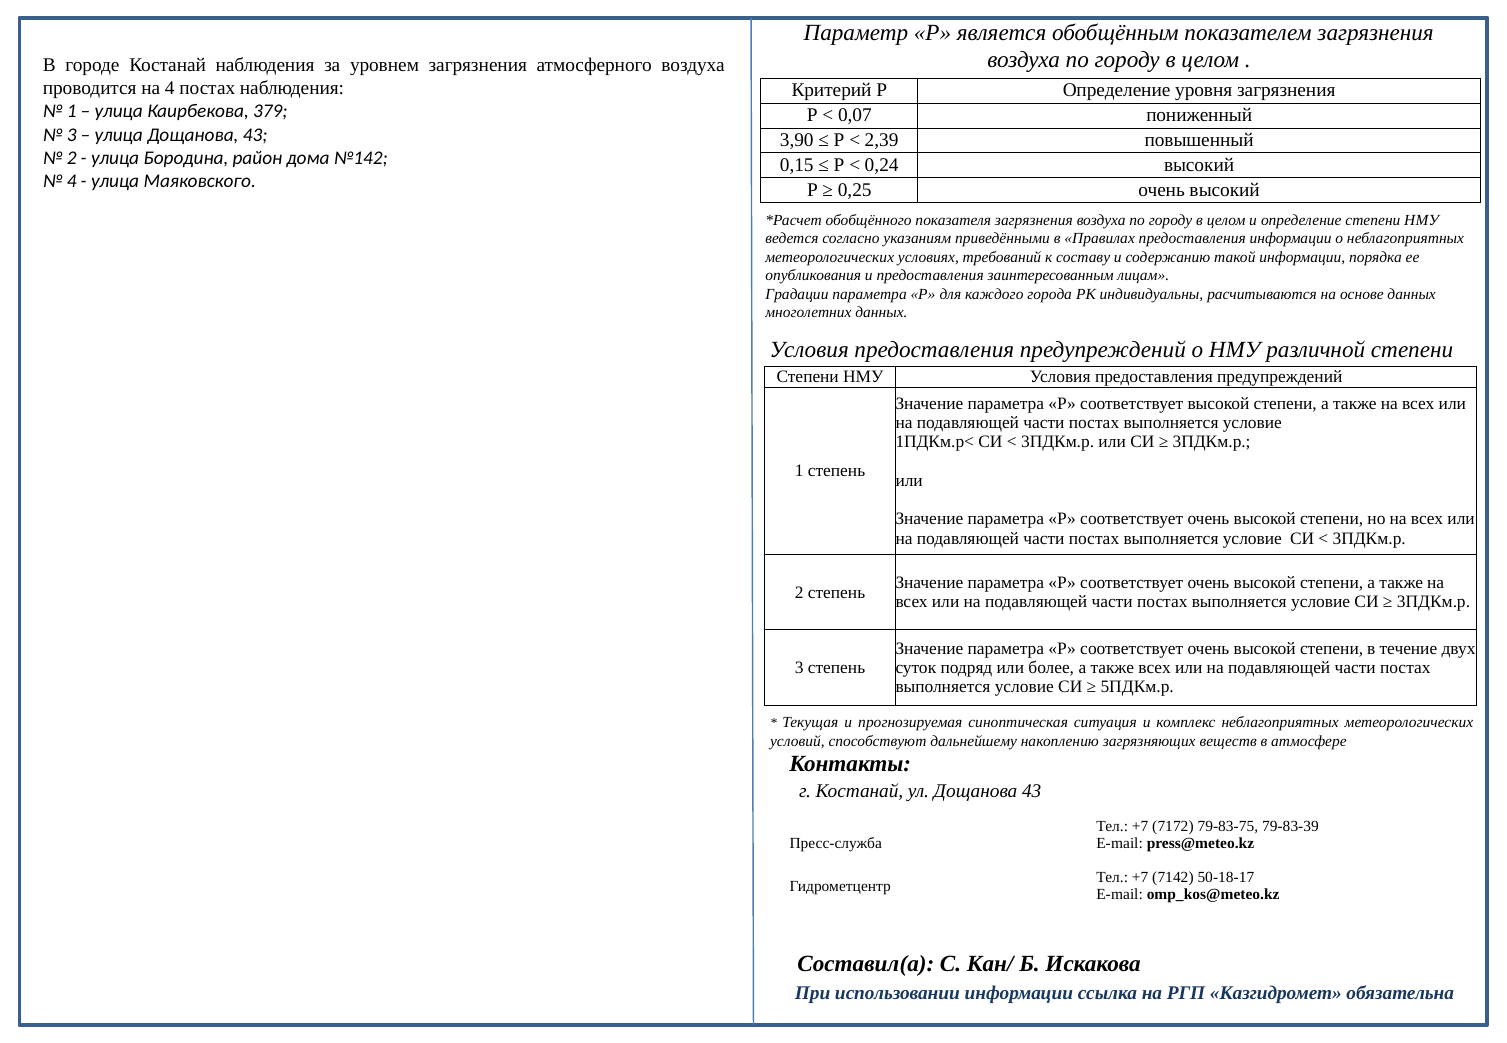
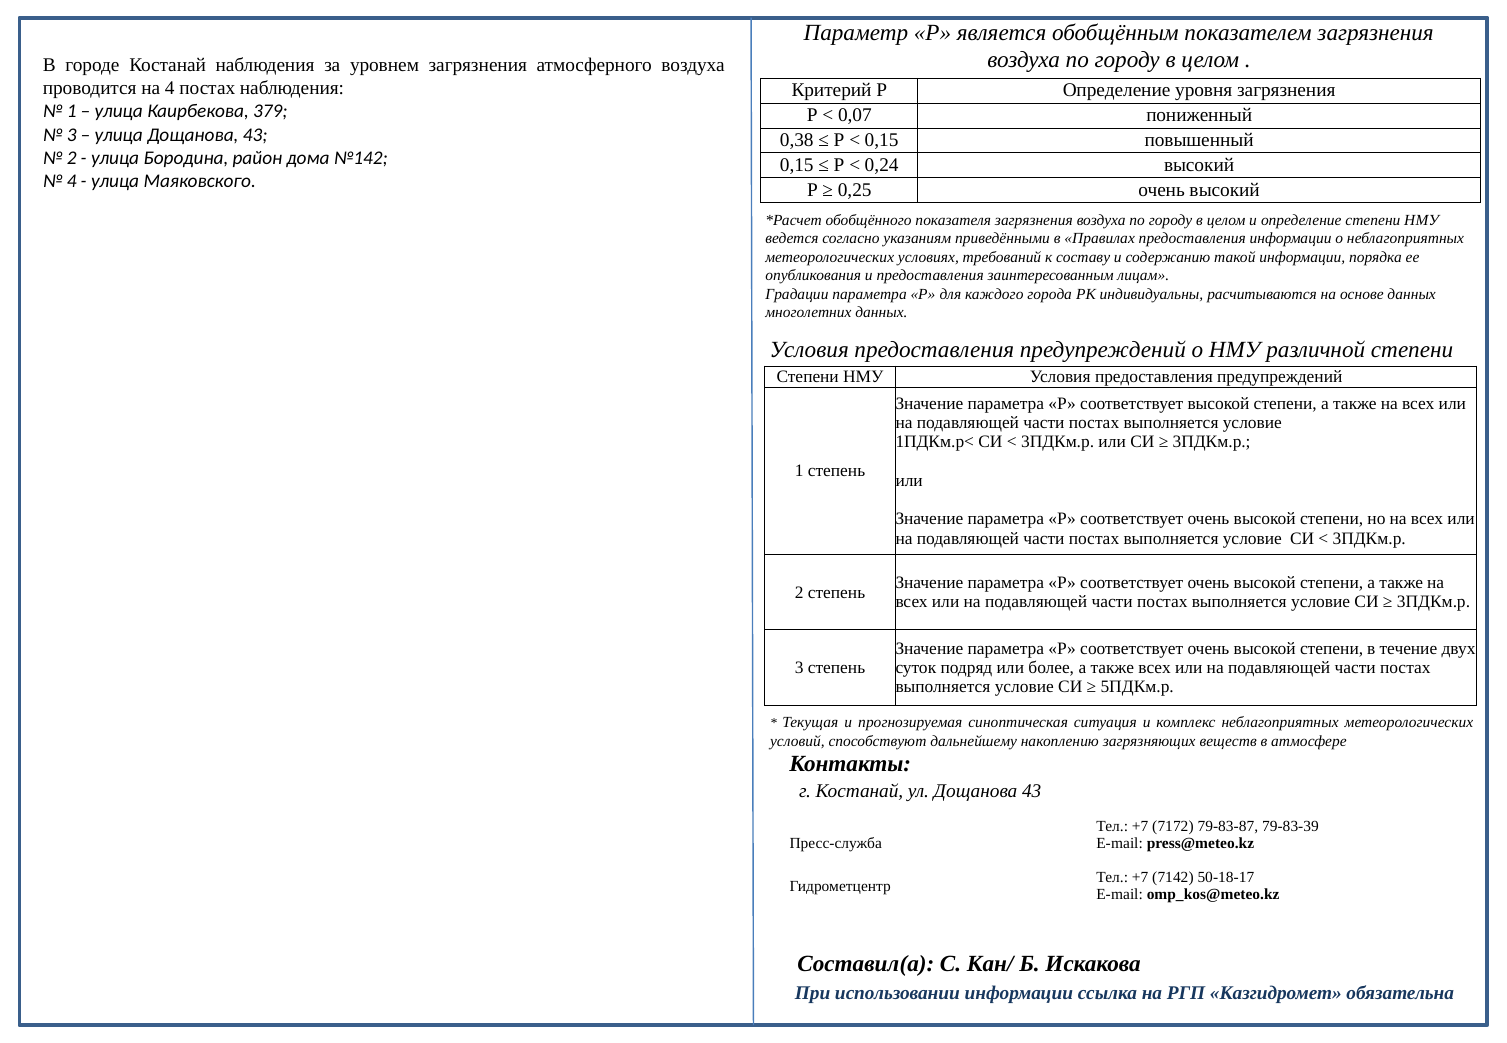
3,90: 3,90 -> 0,38
2,39 at (882, 140): 2,39 -> 0,15
79-83-75: 79-83-75 -> 79-83-87
